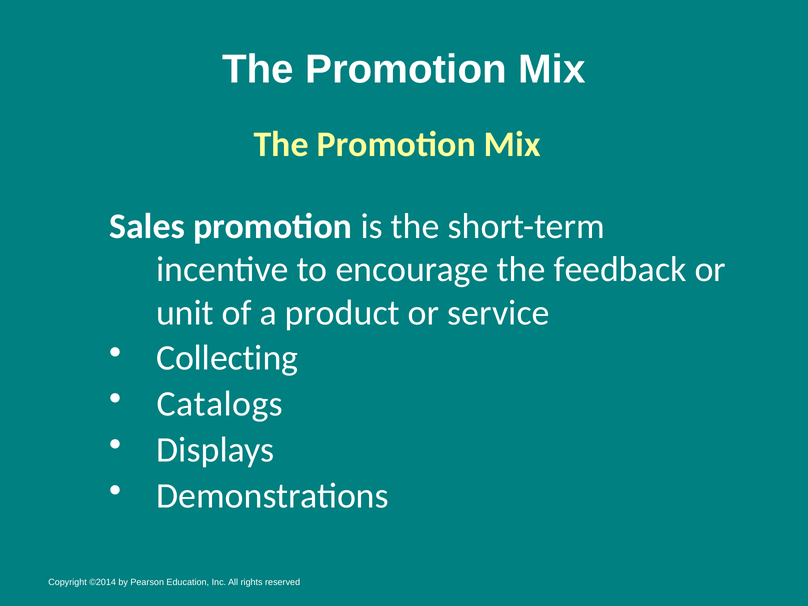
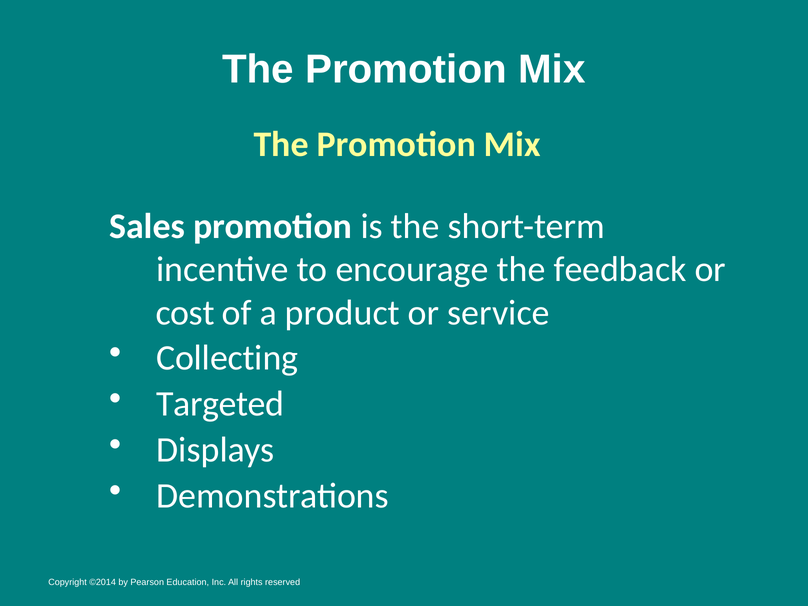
unit: unit -> cost
Catalogs: Catalogs -> Targeted
